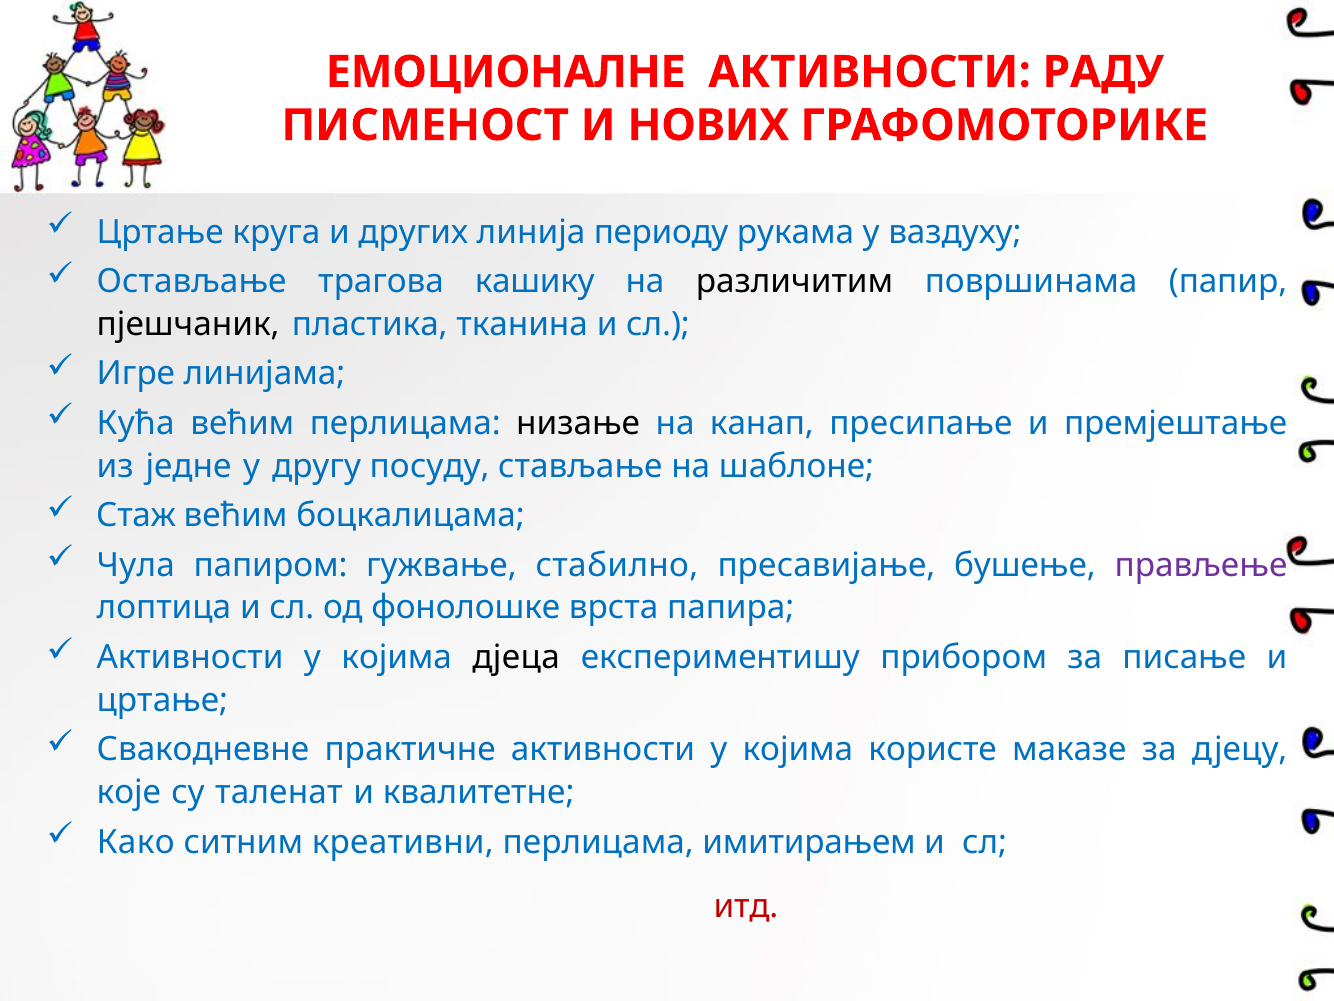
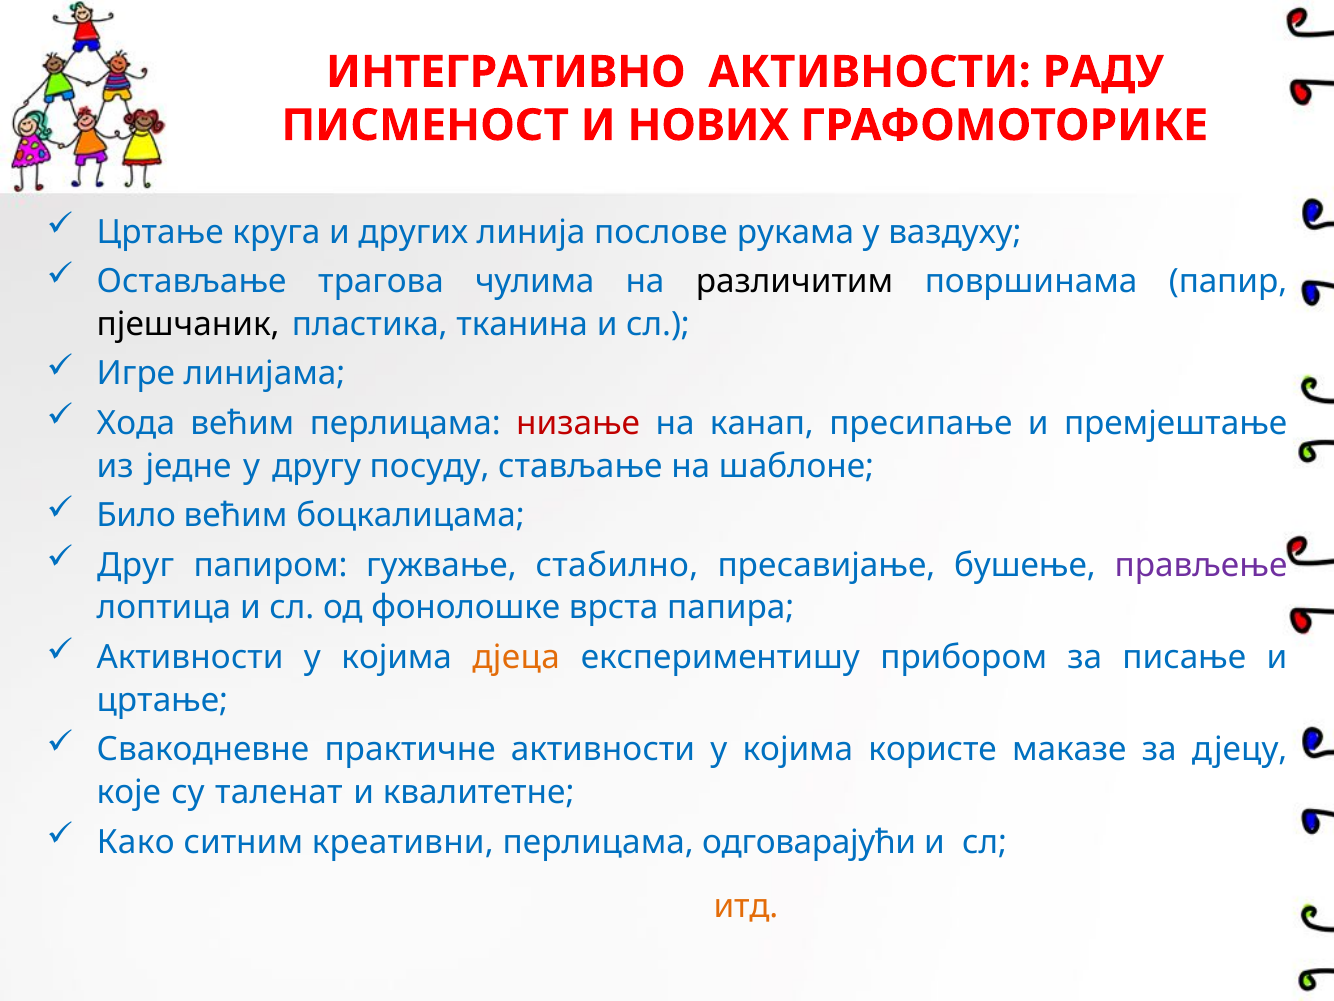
ЕМОЦИОНАЛНЕ: ЕМОЦИОНАЛНЕ -> ИНТЕГРАТИВНО
периоду: периоду -> послове
кашику: кашику -> чулима
Кућа: Кућа -> Хода
низање colour: black -> red
Стаж: Стаж -> Било
Чула: Чула -> Друг
дјеца colour: black -> orange
имитирањем: имитирањем -> одговарајући
итд colour: red -> orange
